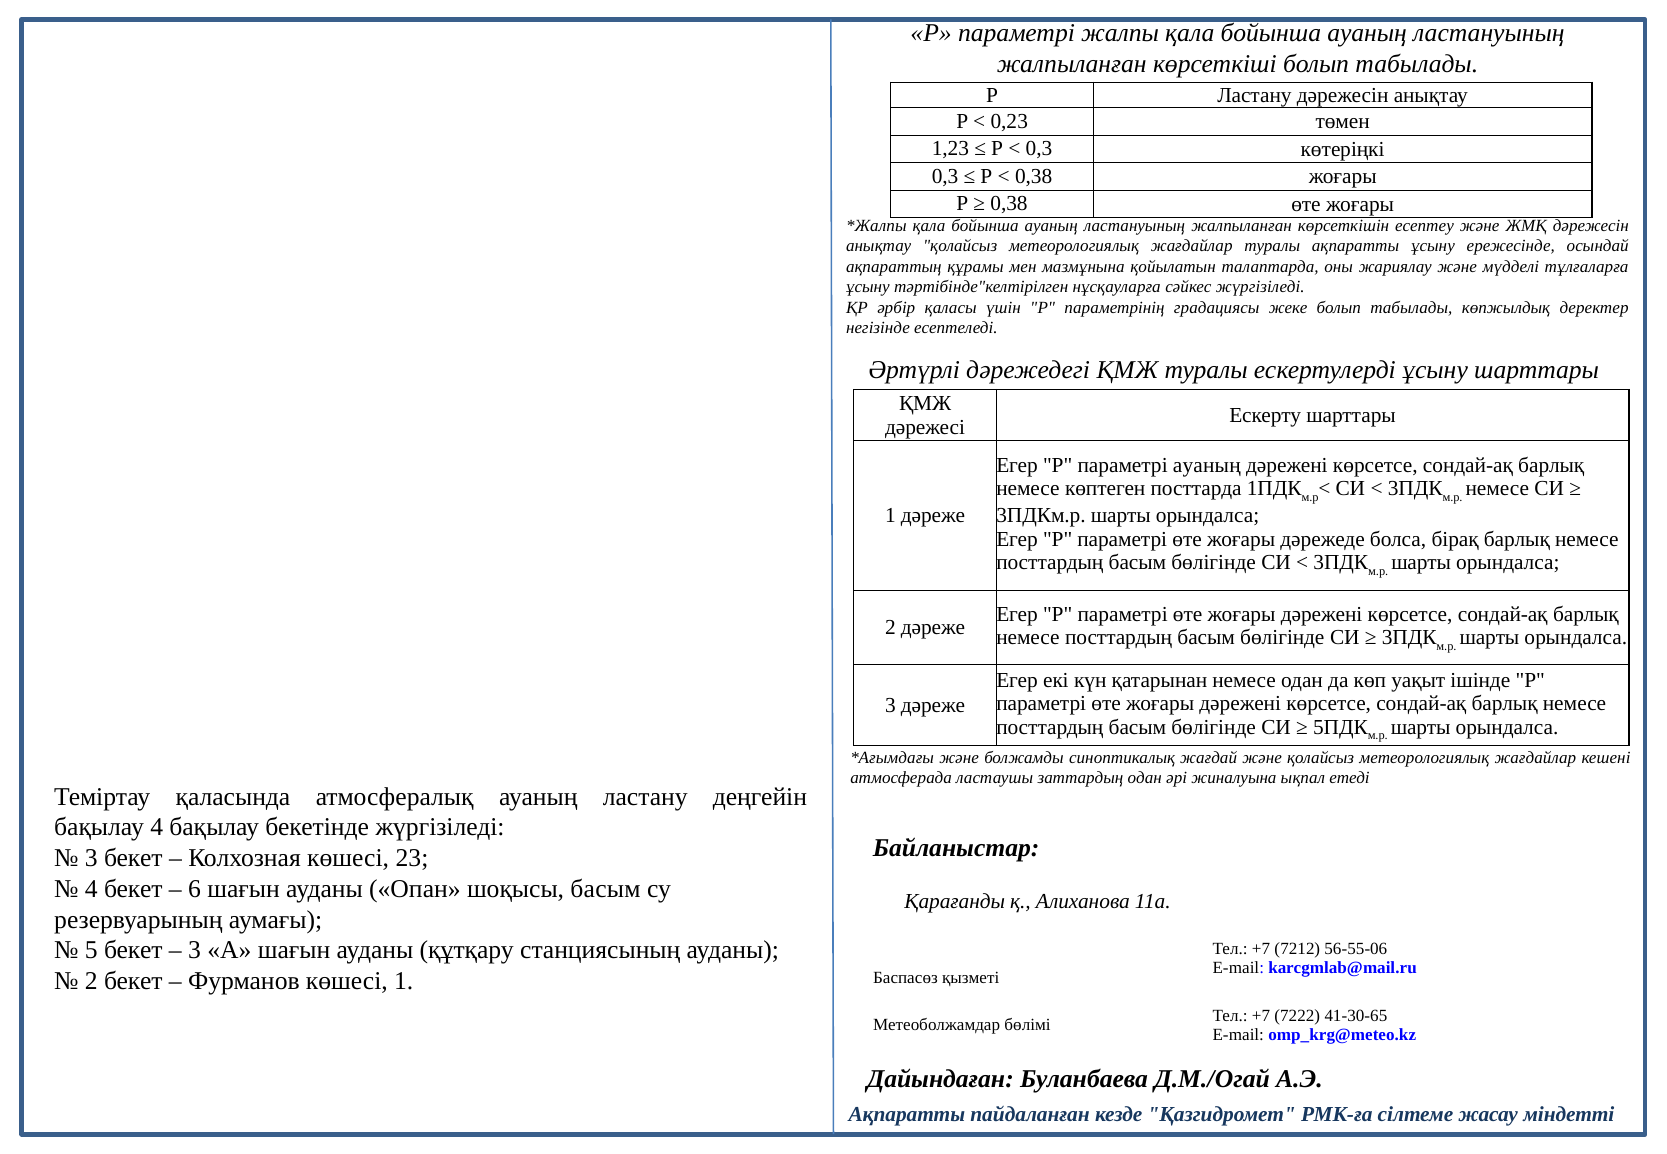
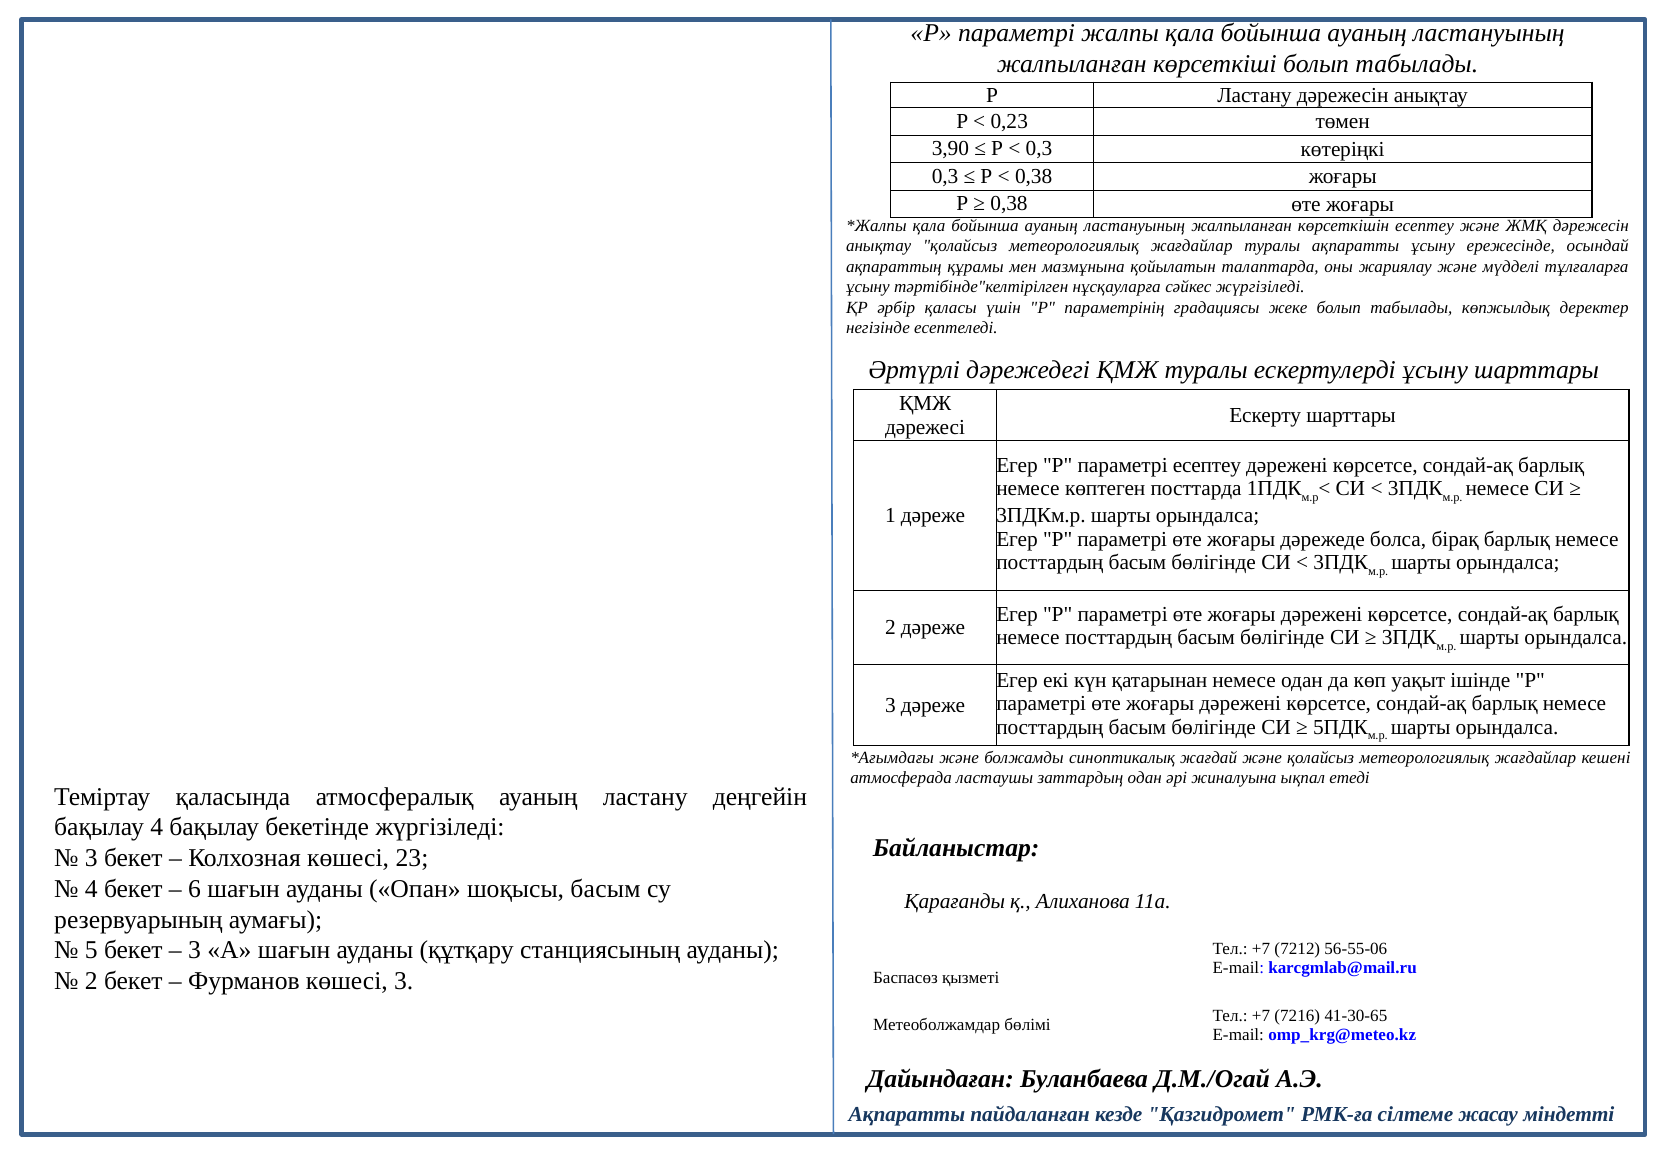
1,23: 1,23 -> 3,90
параметрі ауаның: ауаның -> есептеу
көшесі 1: 1 -> 3
7222: 7222 -> 7216
